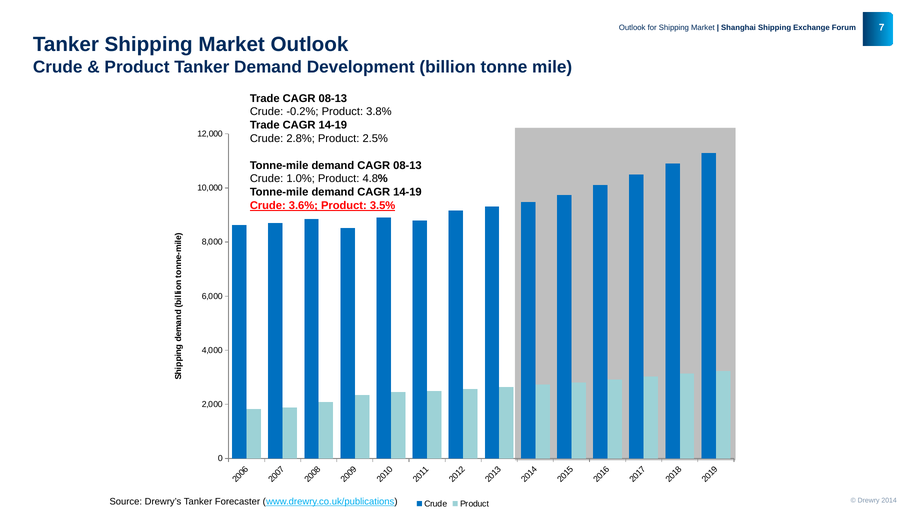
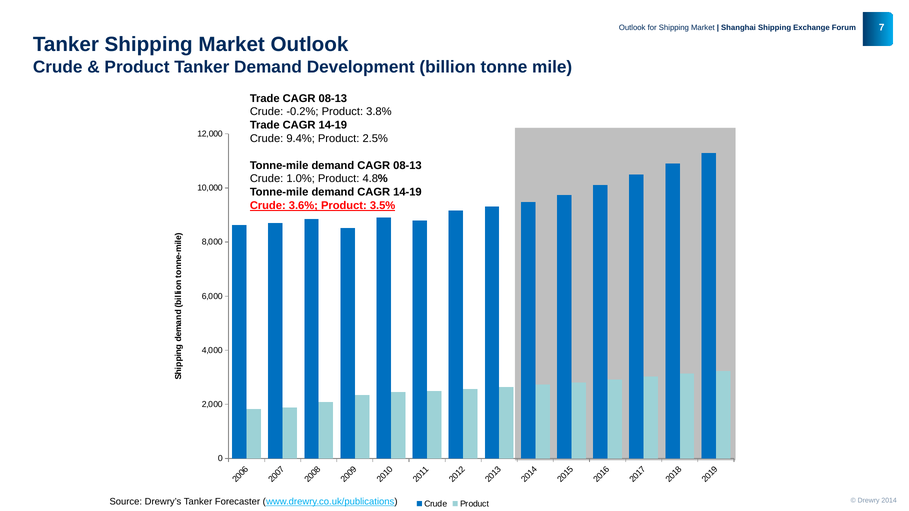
2.8%: 2.8% -> 9.4%
